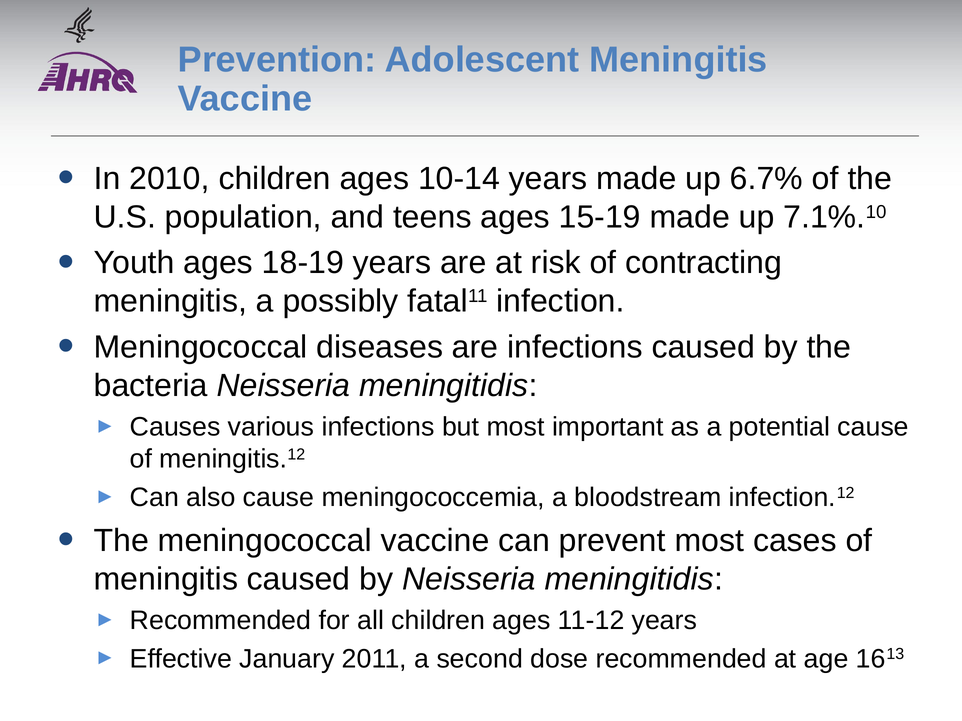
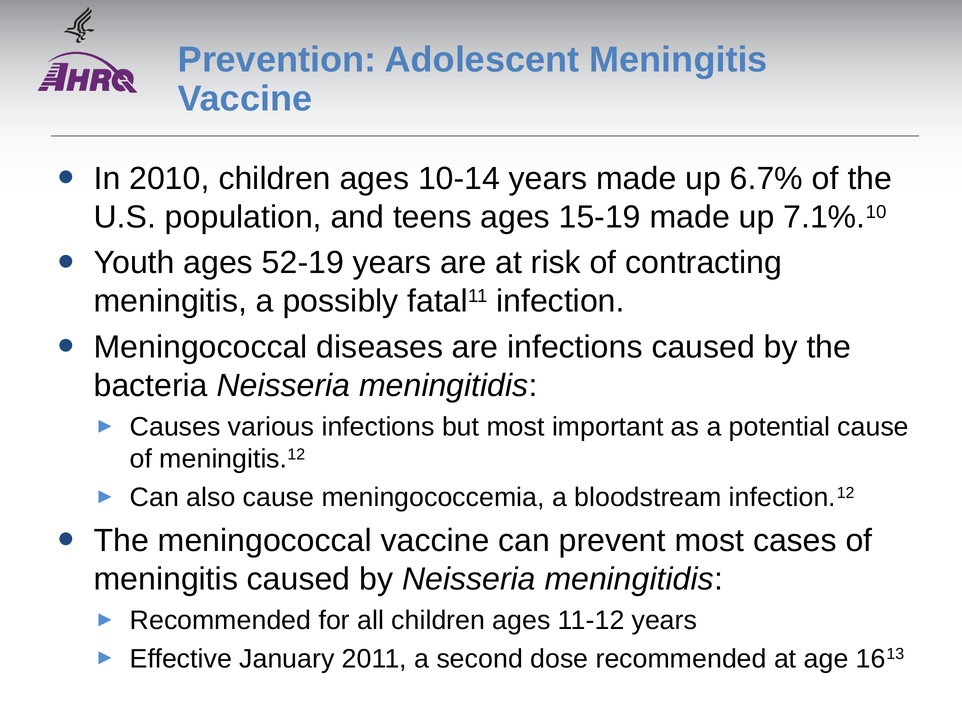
18-19: 18-19 -> 52-19
